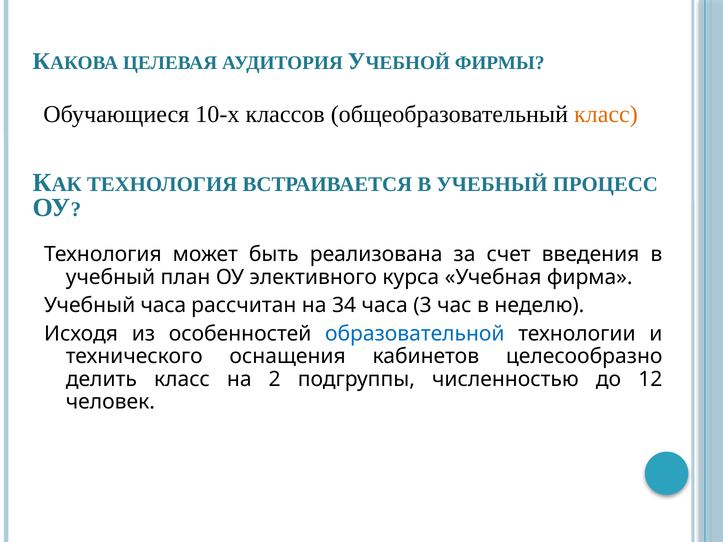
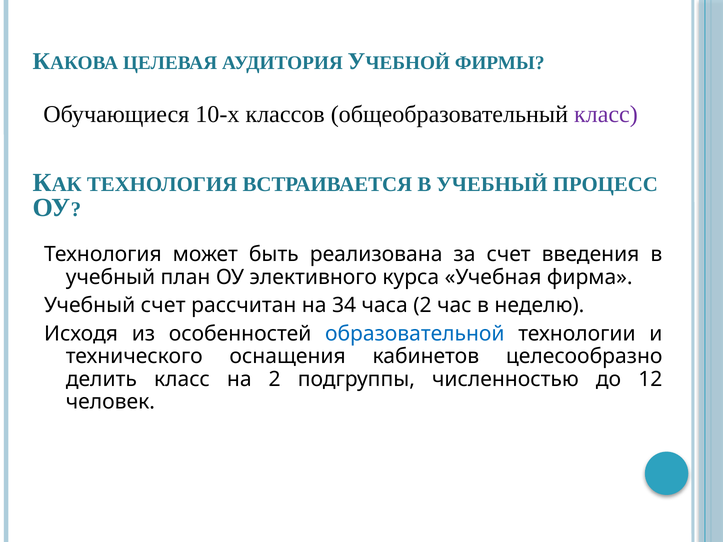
класс at (606, 114) colour: orange -> purple
Учебный часа: часа -> счет
часа 3: 3 -> 2
